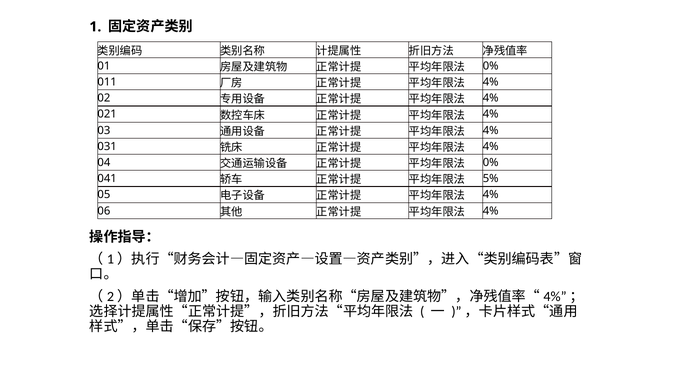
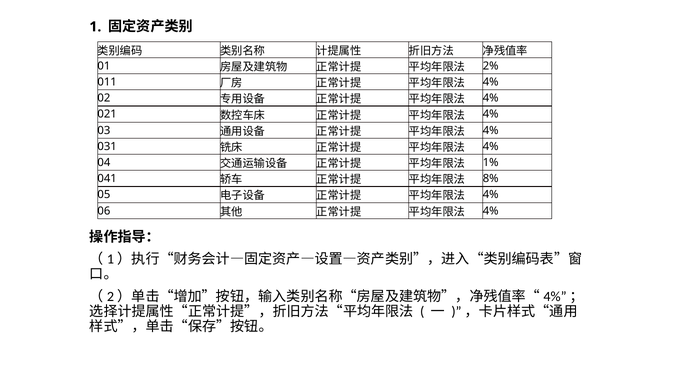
0% at (491, 66): 0% -> 2%
0% at (491, 163): 0% -> 1%
5%: 5% -> 8%
